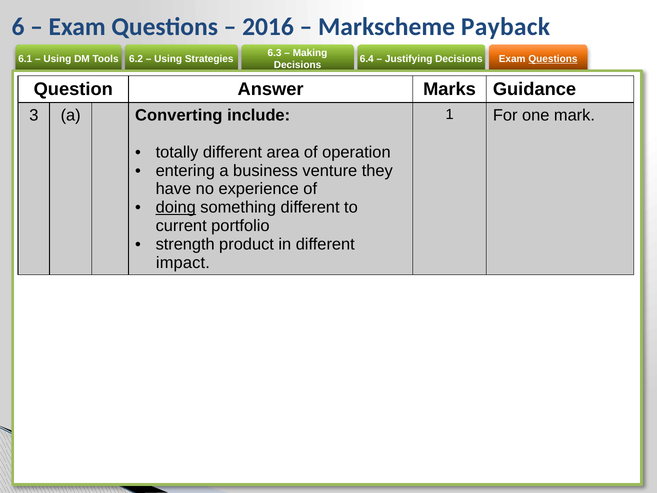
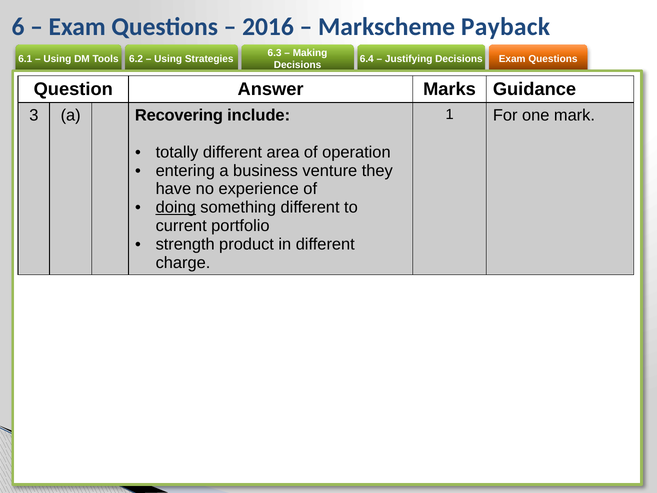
Questions at (553, 59) underline: present -> none
Converting: Converting -> Recovering
impact: impact -> charge
